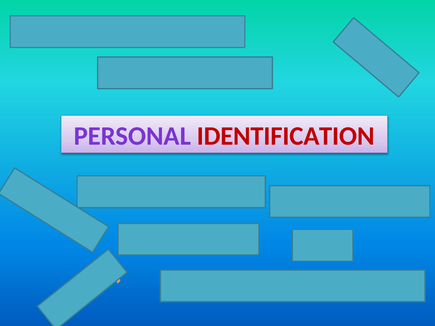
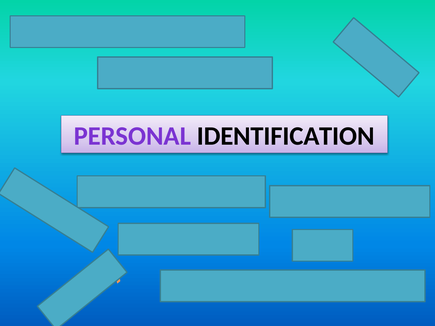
IDENTIFICATION colour: red -> black
